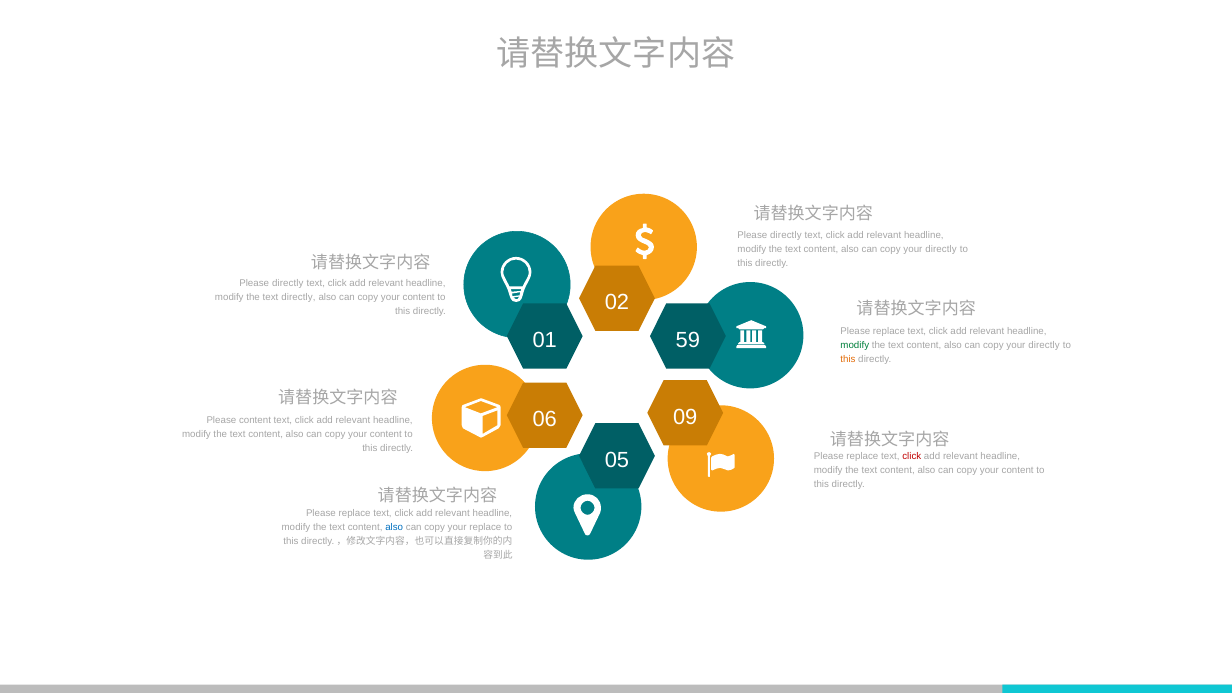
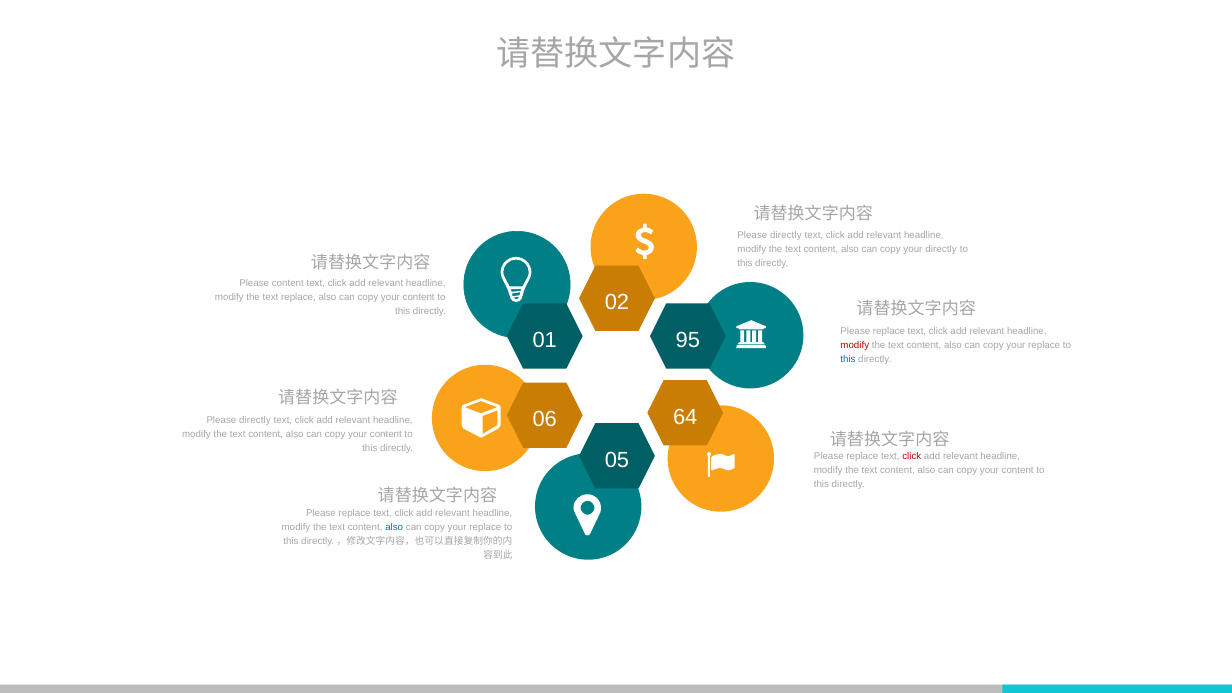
directly at (288, 283): directly -> content
text directly: directly -> replace
59: 59 -> 95
modify at (855, 345) colour: green -> red
directly at (1044, 345): directly -> replace
this at (848, 359) colour: orange -> blue
09: 09 -> 64
content at (255, 420): content -> directly
